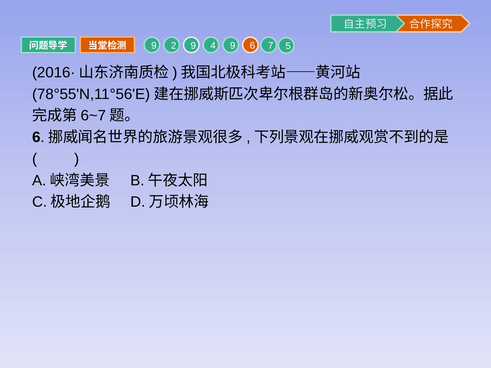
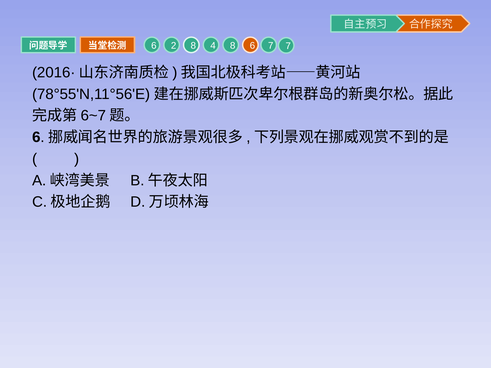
7 5: 5 -> 7
9 at (154, 46): 9 -> 6
2 9: 9 -> 8
4 9: 9 -> 8
